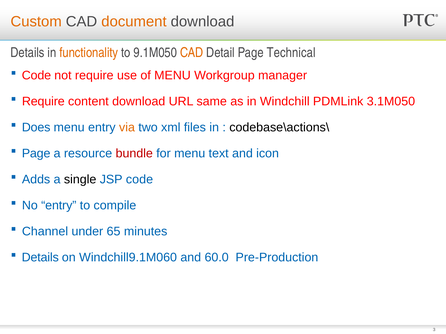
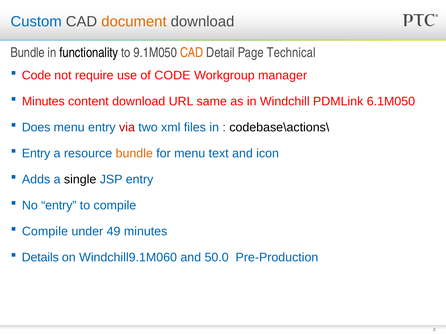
Custom colour: orange -> blue
Details at (28, 53): Details -> Bundle
functionality colour: orange -> black
of MENU: MENU -> CODE
Require at (43, 102): Require -> Minutes
3.1M050: 3.1M050 -> 6.1M050
via colour: orange -> red
Page at (36, 154): Page -> Entry
bundle at (134, 154) colour: red -> orange
JSP code: code -> entry
Channel at (45, 232): Channel -> Compile
65: 65 -> 49
60.0: 60.0 -> 50.0
